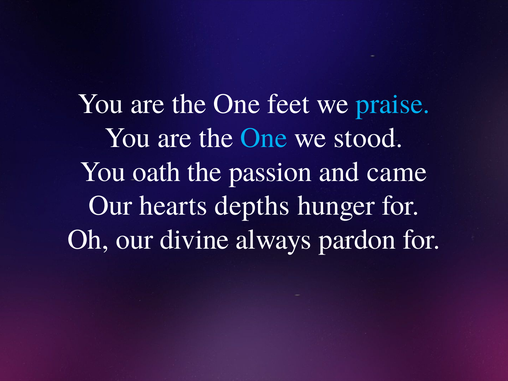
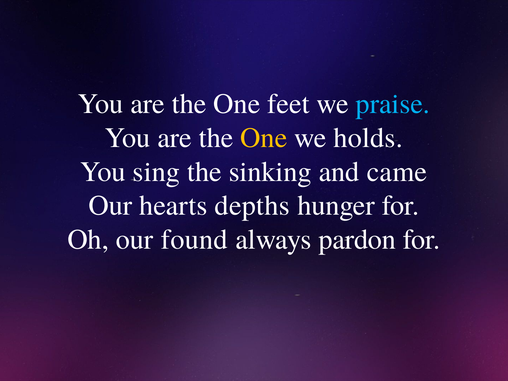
One at (264, 138) colour: light blue -> yellow
stood: stood -> holds
oath: oath -> sing
passion: passion -> sinking
divine: divine -> found
